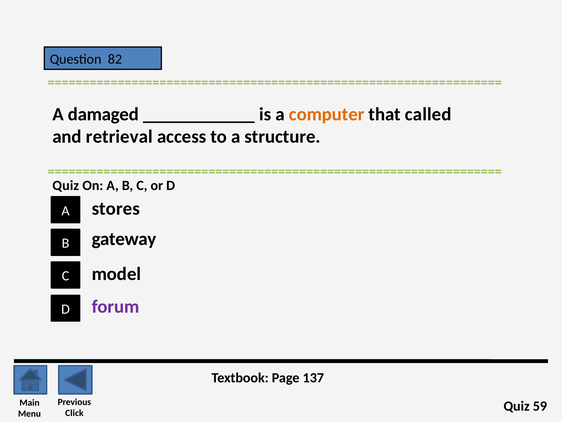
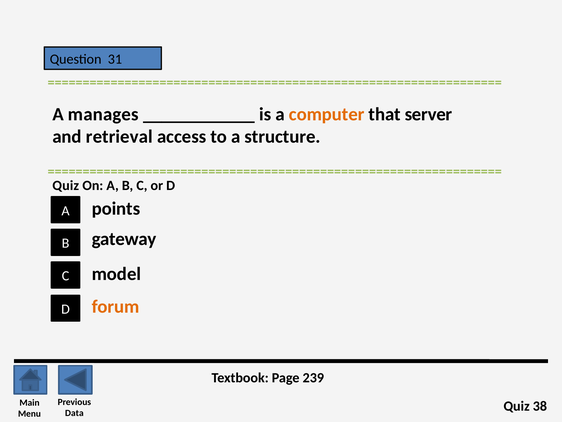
82: 82 -> 31
damaged: damaged -> manages
called: called -> server
stores: stores -> points
forum colour: purple -> orange
137: 137 -> 239
59: 59 -> 38
Click: Click -> Data
